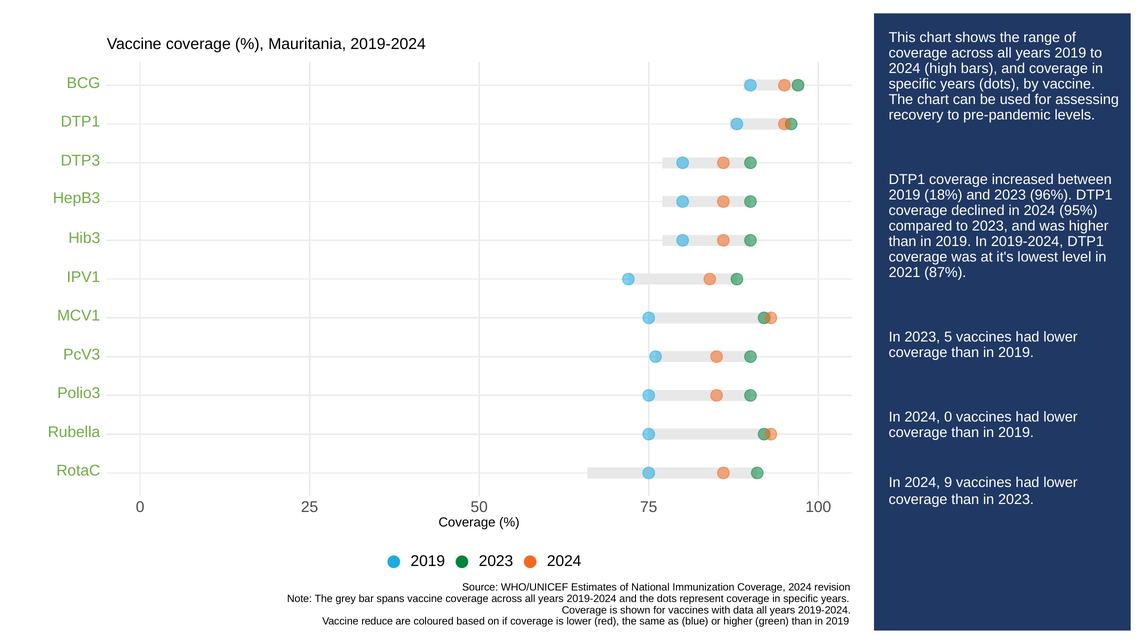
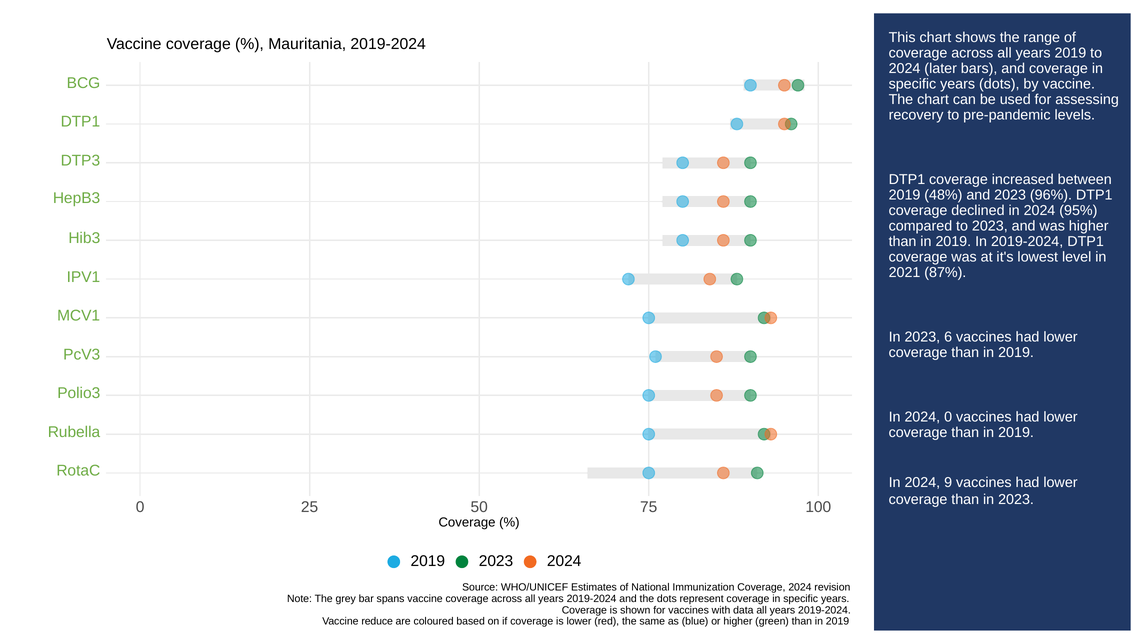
high: high -> later
18%: 18% -> 48%
5: 5 -> 6
